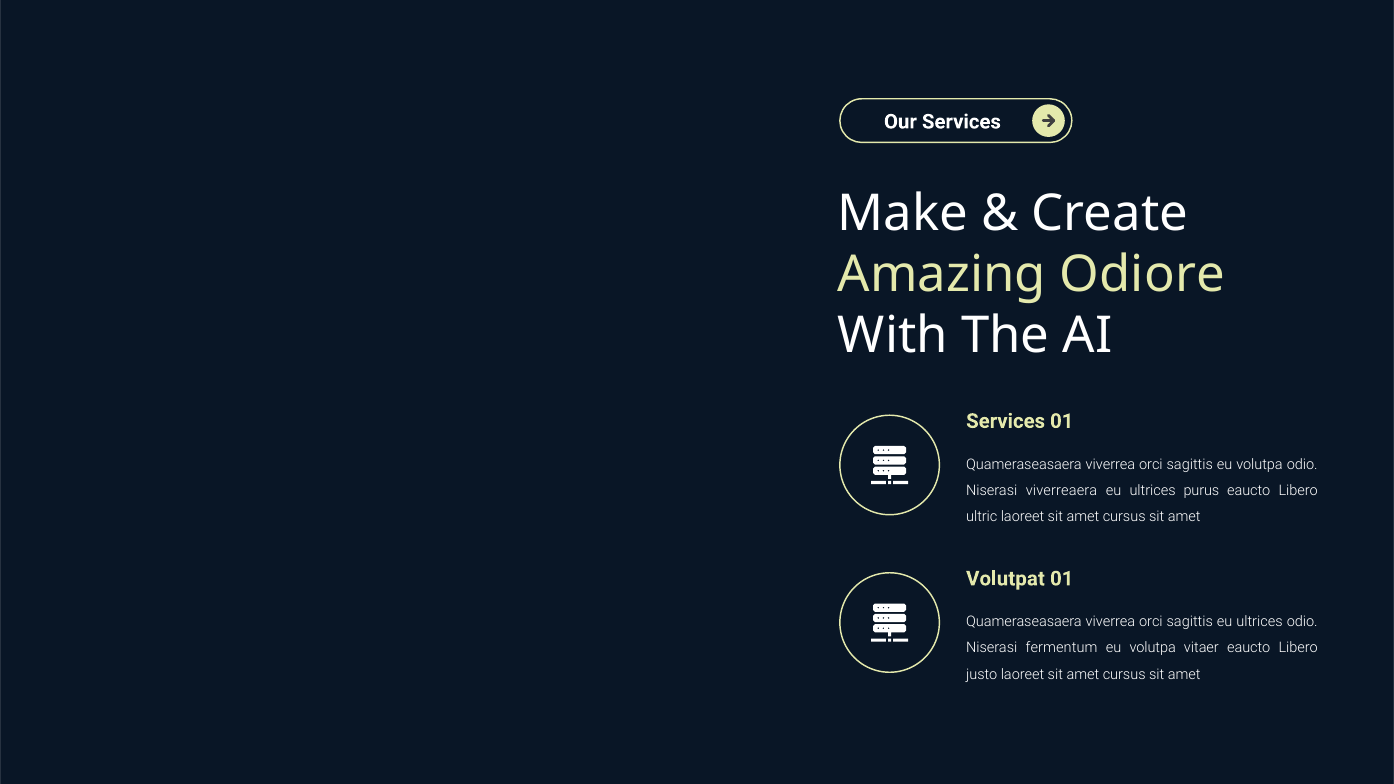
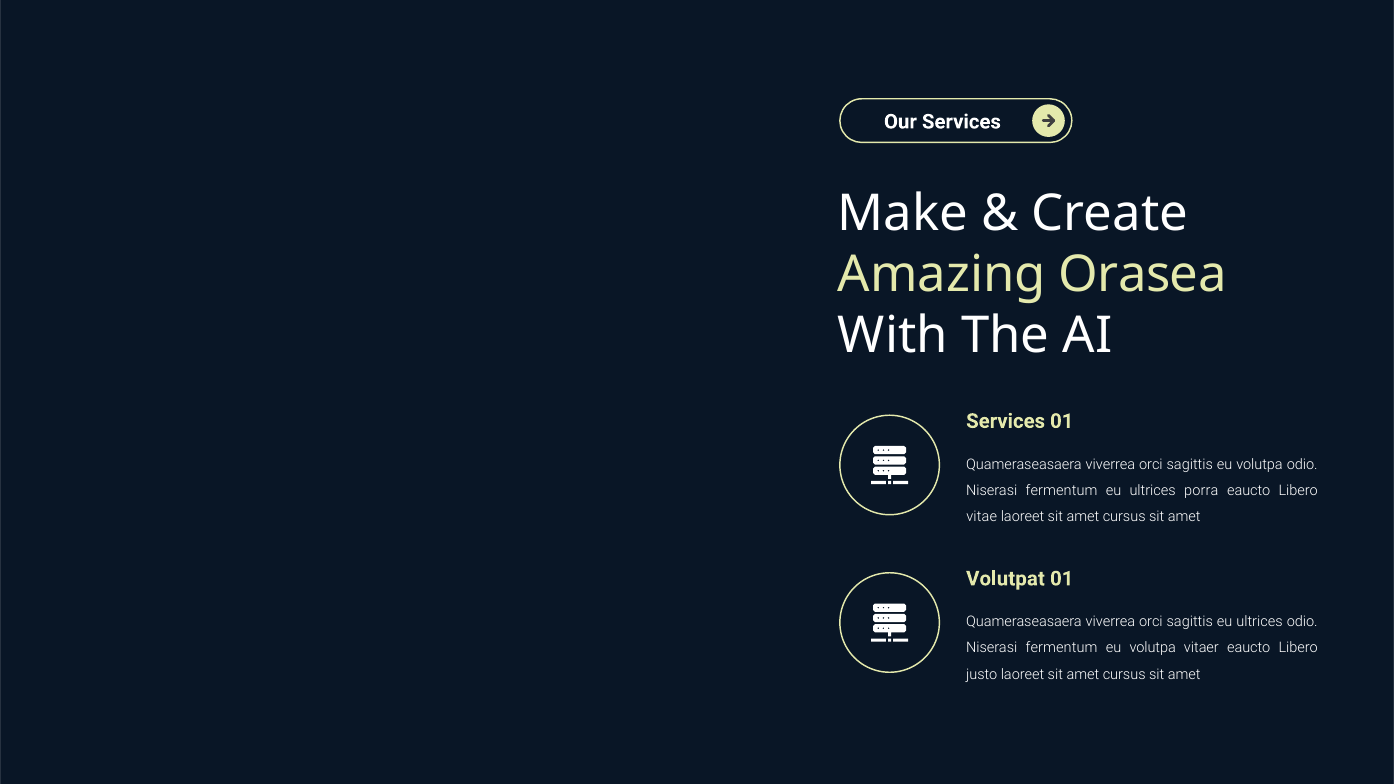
Odiore: Odiore -> Orasea
viverreaera at (1062, 491): viverreaera -> fermentum
purus: purus -> porra
ultric: ultric -> vitae
